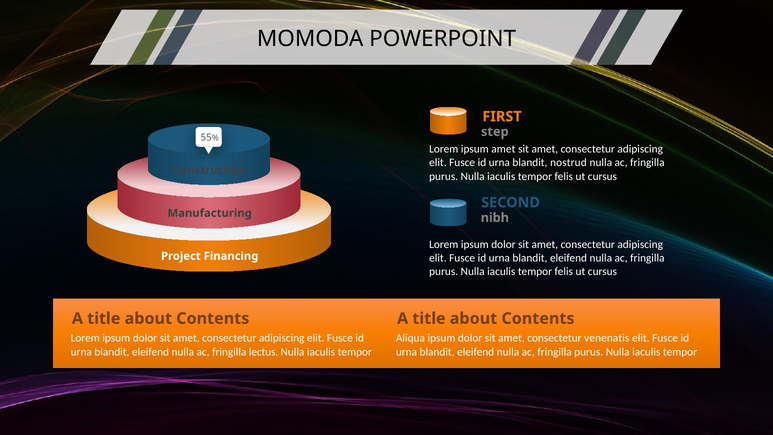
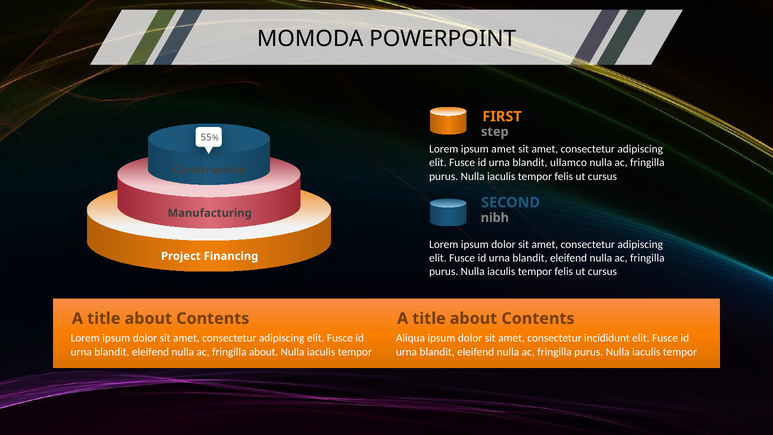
nostrud: nostrud -> ullamco
venenatis: venenatis -> incididunt
fringilla lectus: lectus -> about
